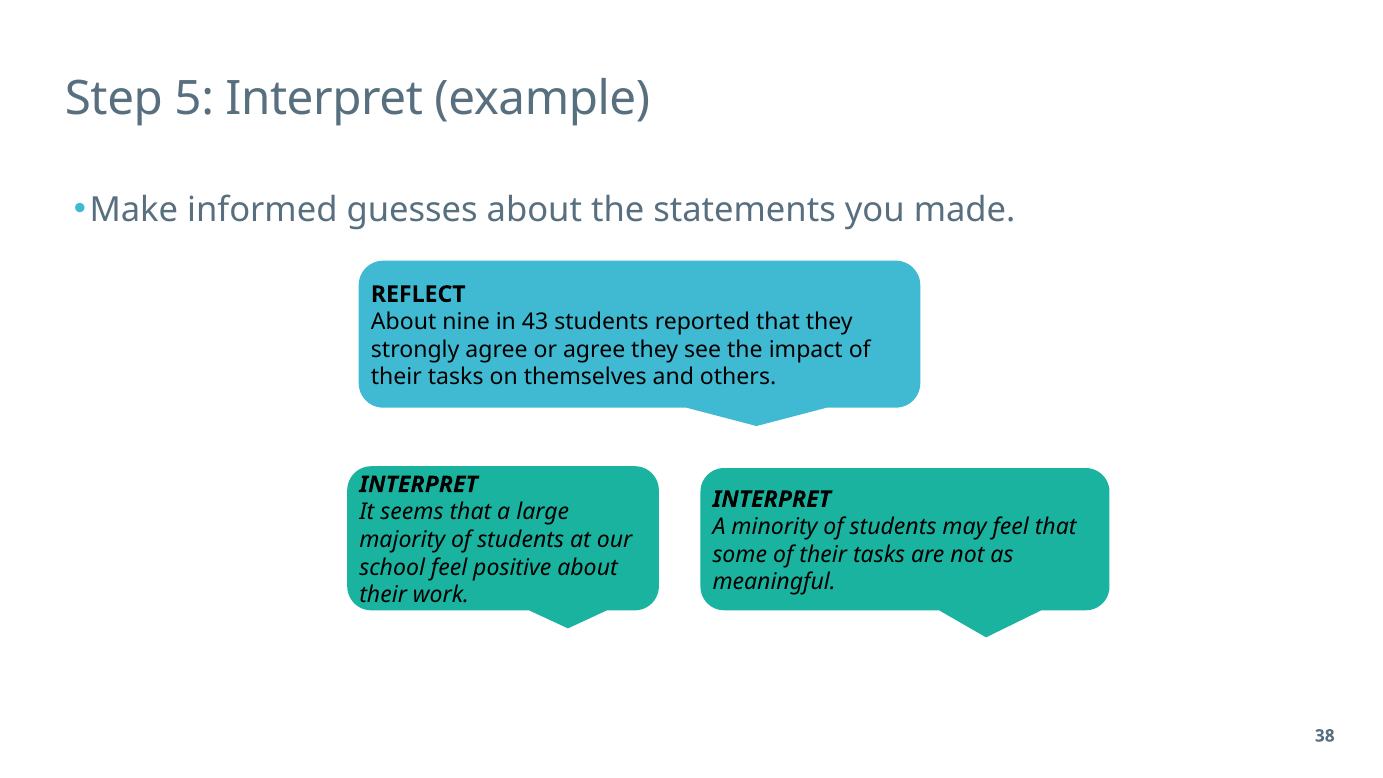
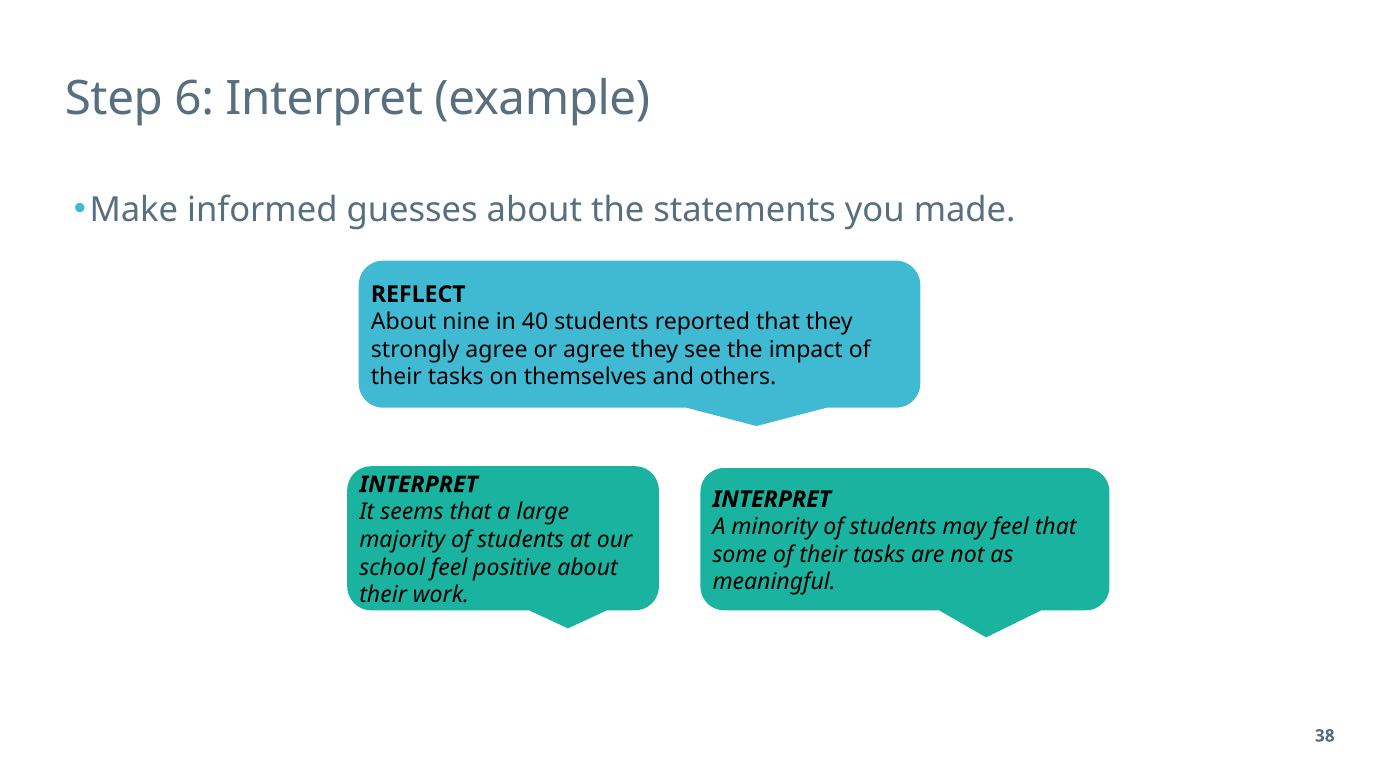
5: 5 -> 6
43: 43 -> 40
